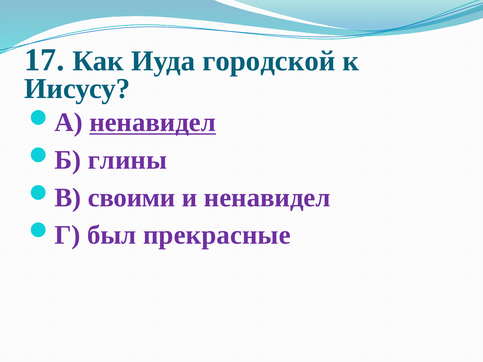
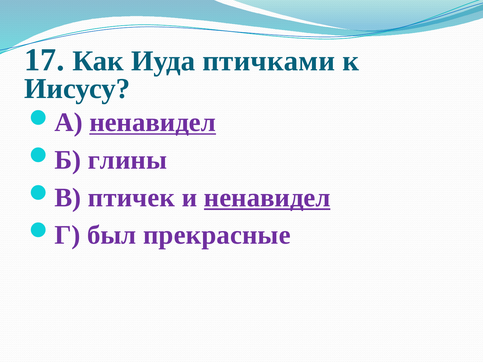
городской: городской -> птичками
своими: своими -> птичек
ненавидел at (267, 198) underline: none -> present
